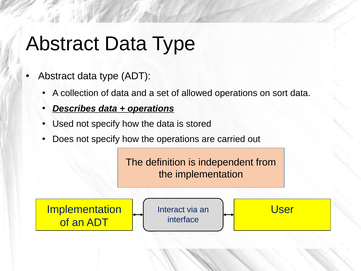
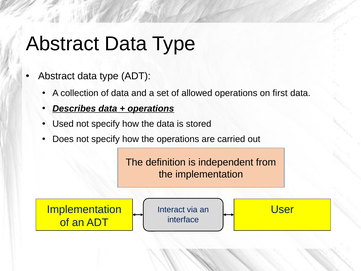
sort: sort -> first
